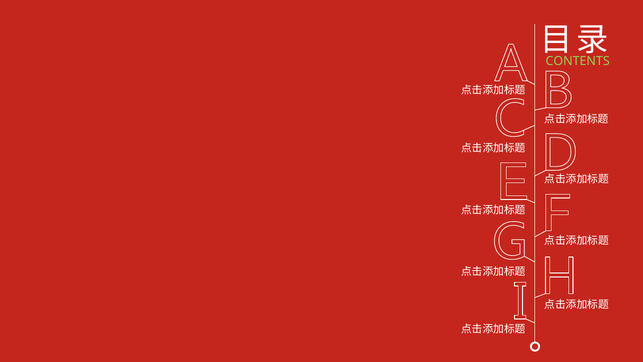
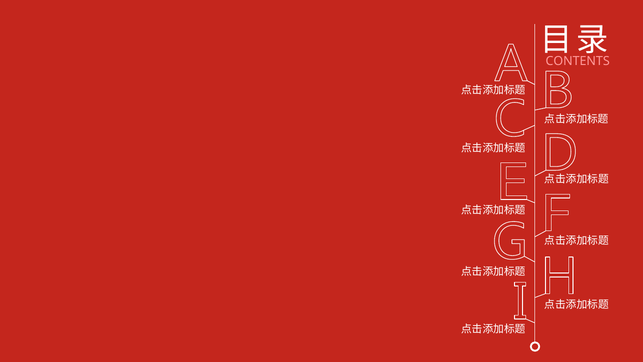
CONTENTS colour: light green -> pink
